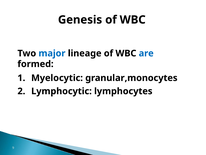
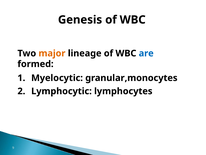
major colour: blue -> orange
